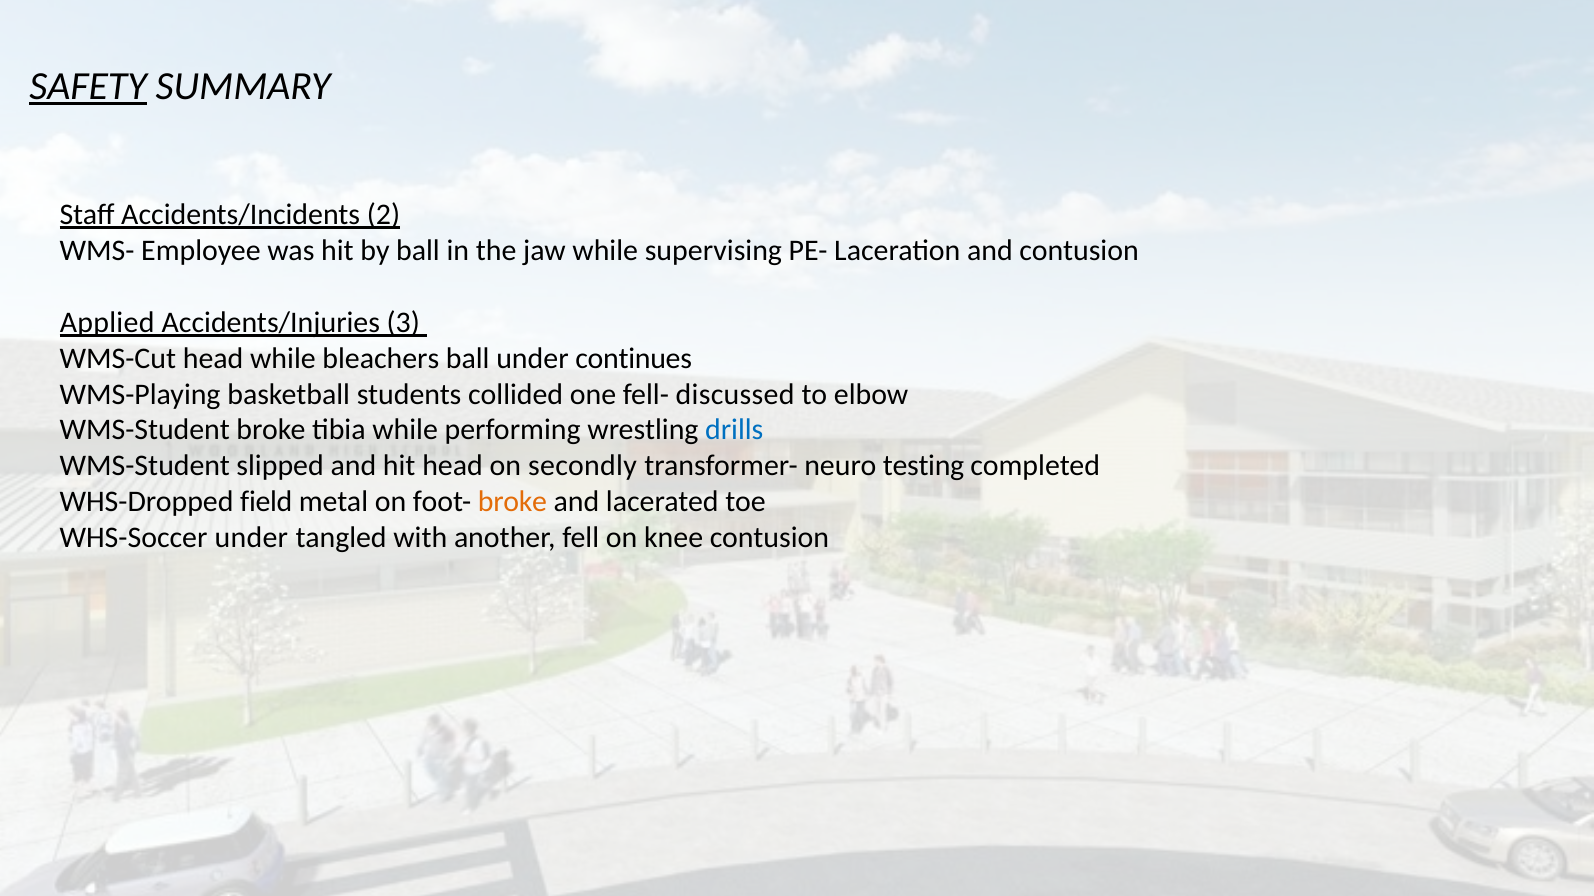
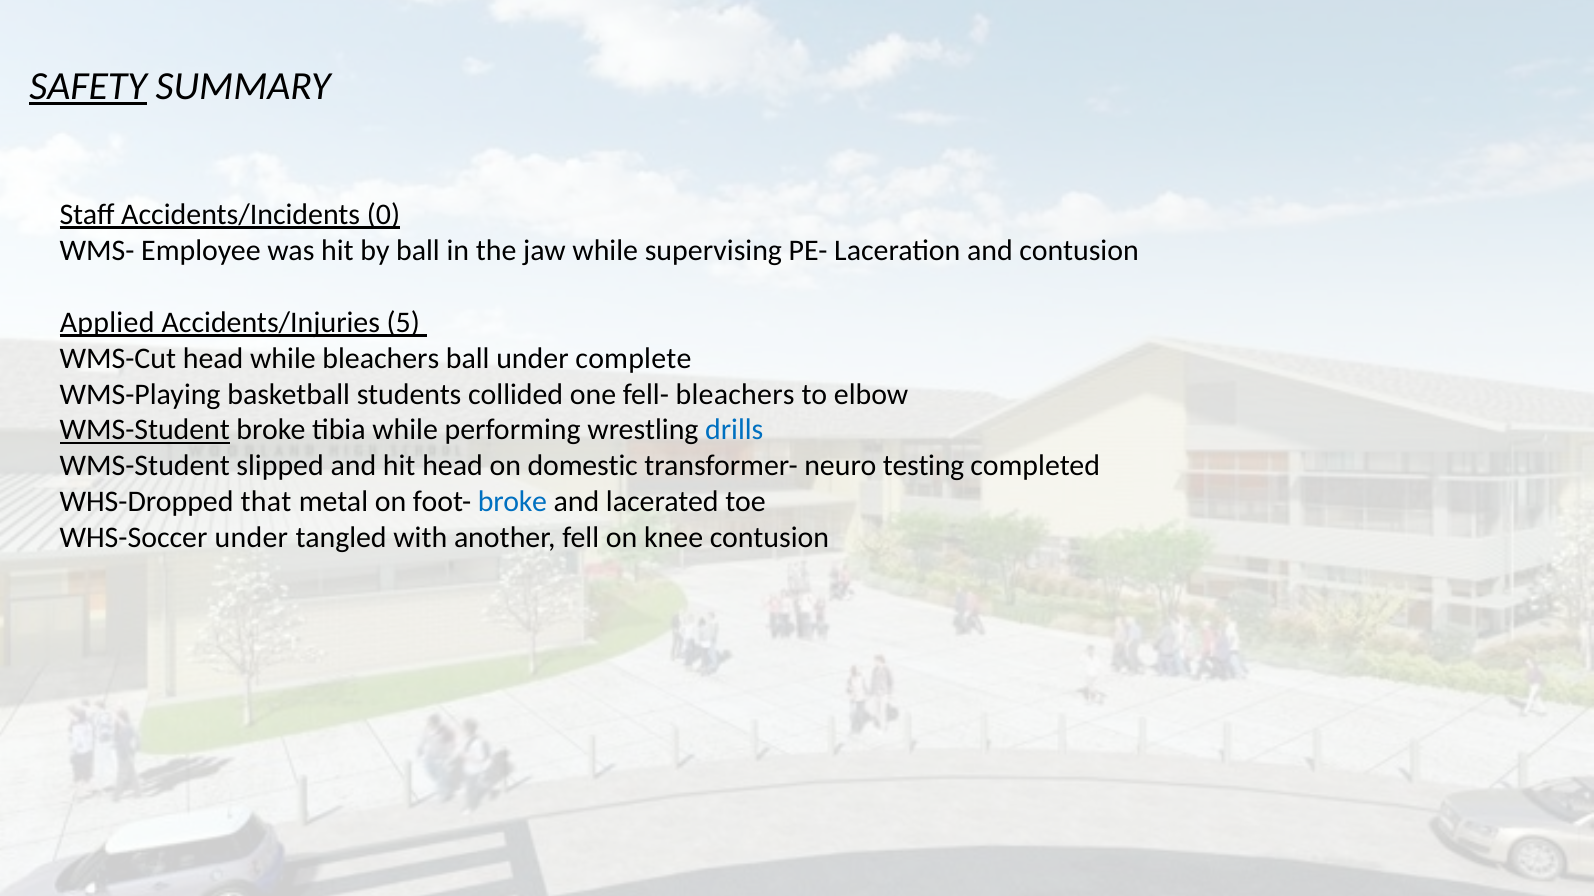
2: 2 -> 0
3: 3 -> 5
continues: continues -> complete
fell- discussed: discussed -> bleachers
WMS-Student at (145, 430) underline: none -> present
secondly: secondly -> domestic
field: field -> that
broke at (512, 502) colour: orange -> blue
